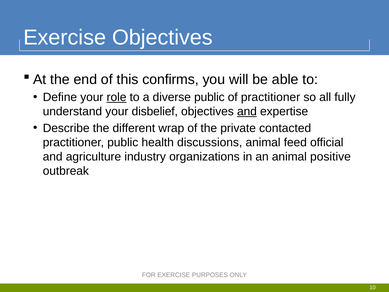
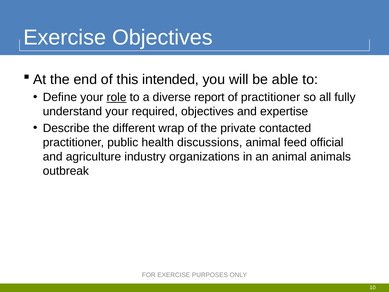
confirms: confirms -> intended
diverse public: public -> report
disbelief: disbelief -> required
and at (247, 111) underline: present -> none
positive: positive -> animals
